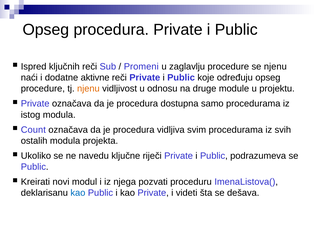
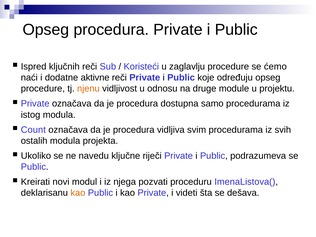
Promeni: Promeni -> Koristeći
se njenu: njenu -> ćemo
kao at (78, 193) colour: blue -> orange
